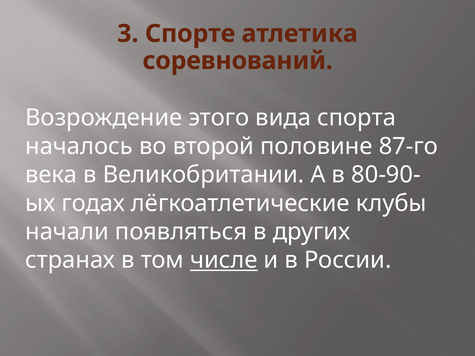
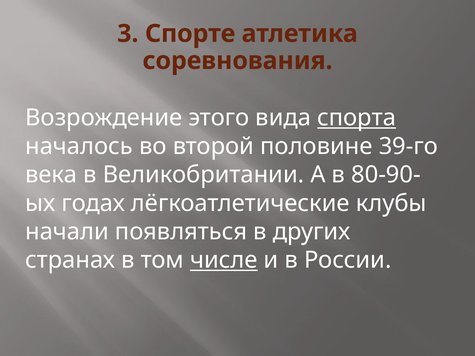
соревнований: соревнований -> соревнования
спорта underline: none -> present
87-го: 87-го -> 39-го
